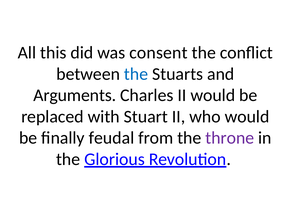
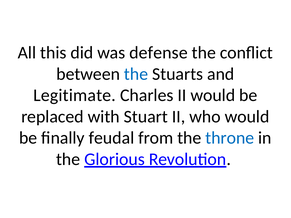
consent: consent -> defense
Arguments: Arguments -> Legitimate
throne colour: purple -> blue
